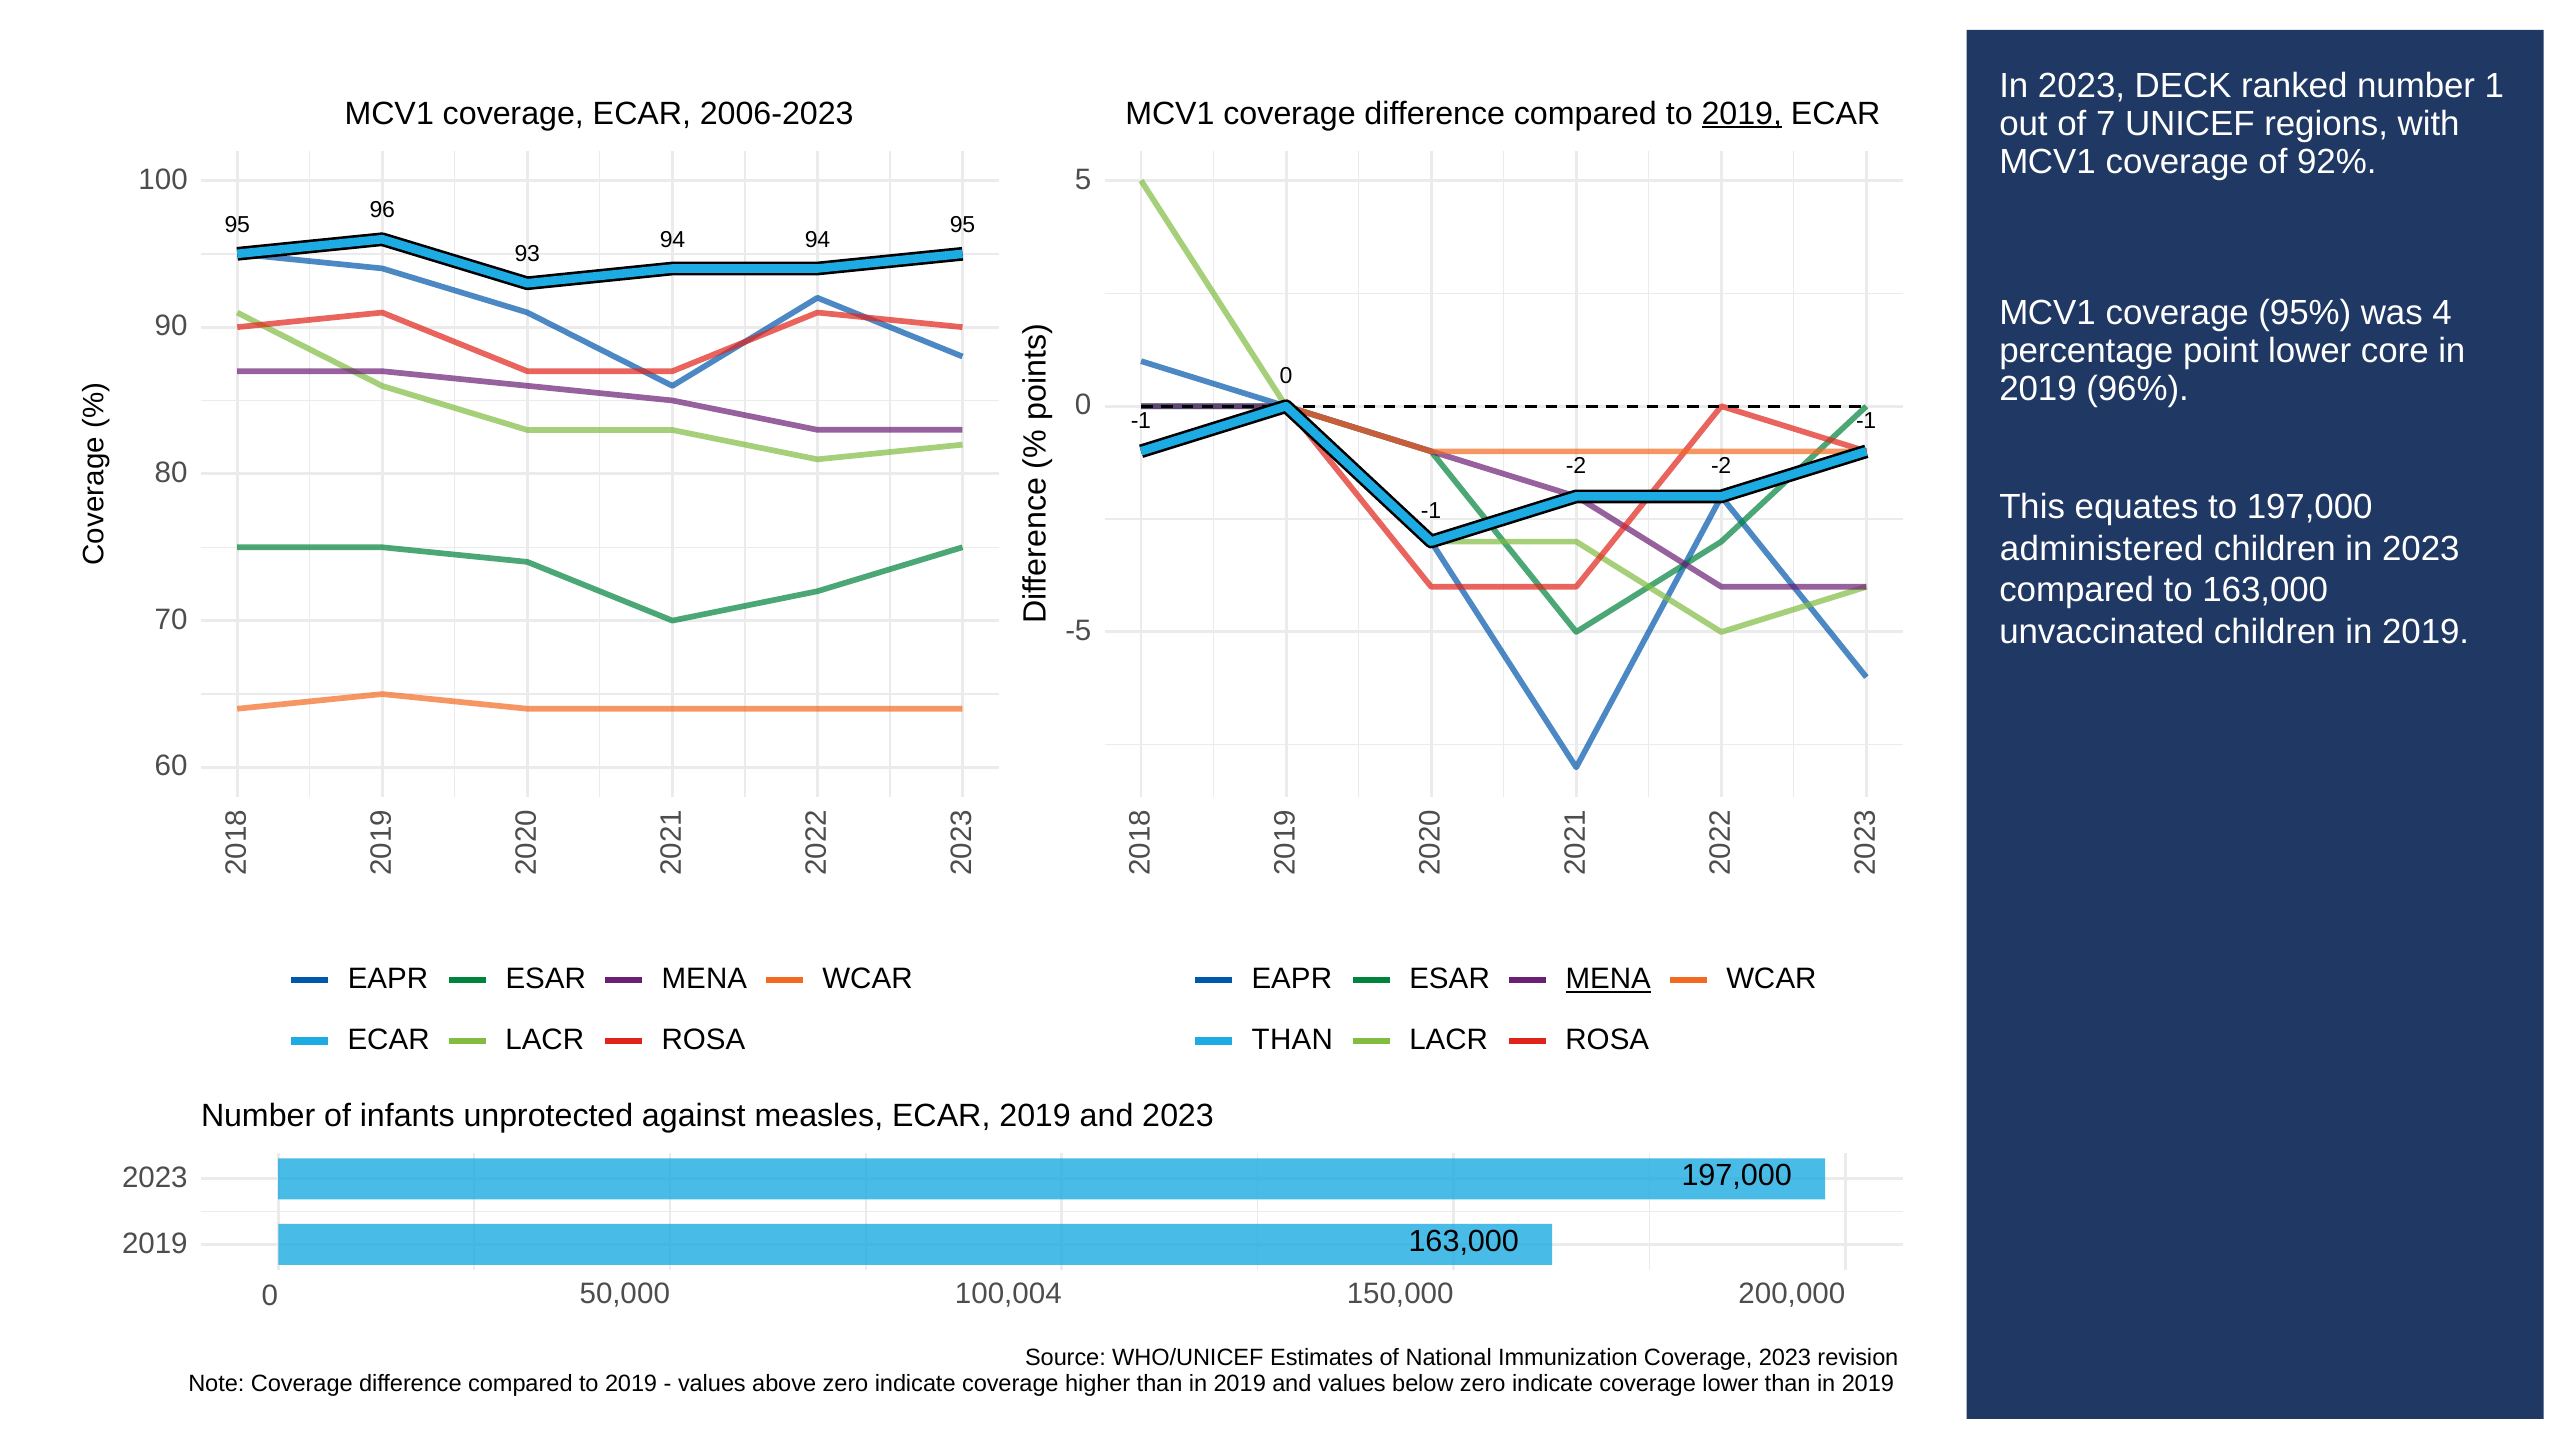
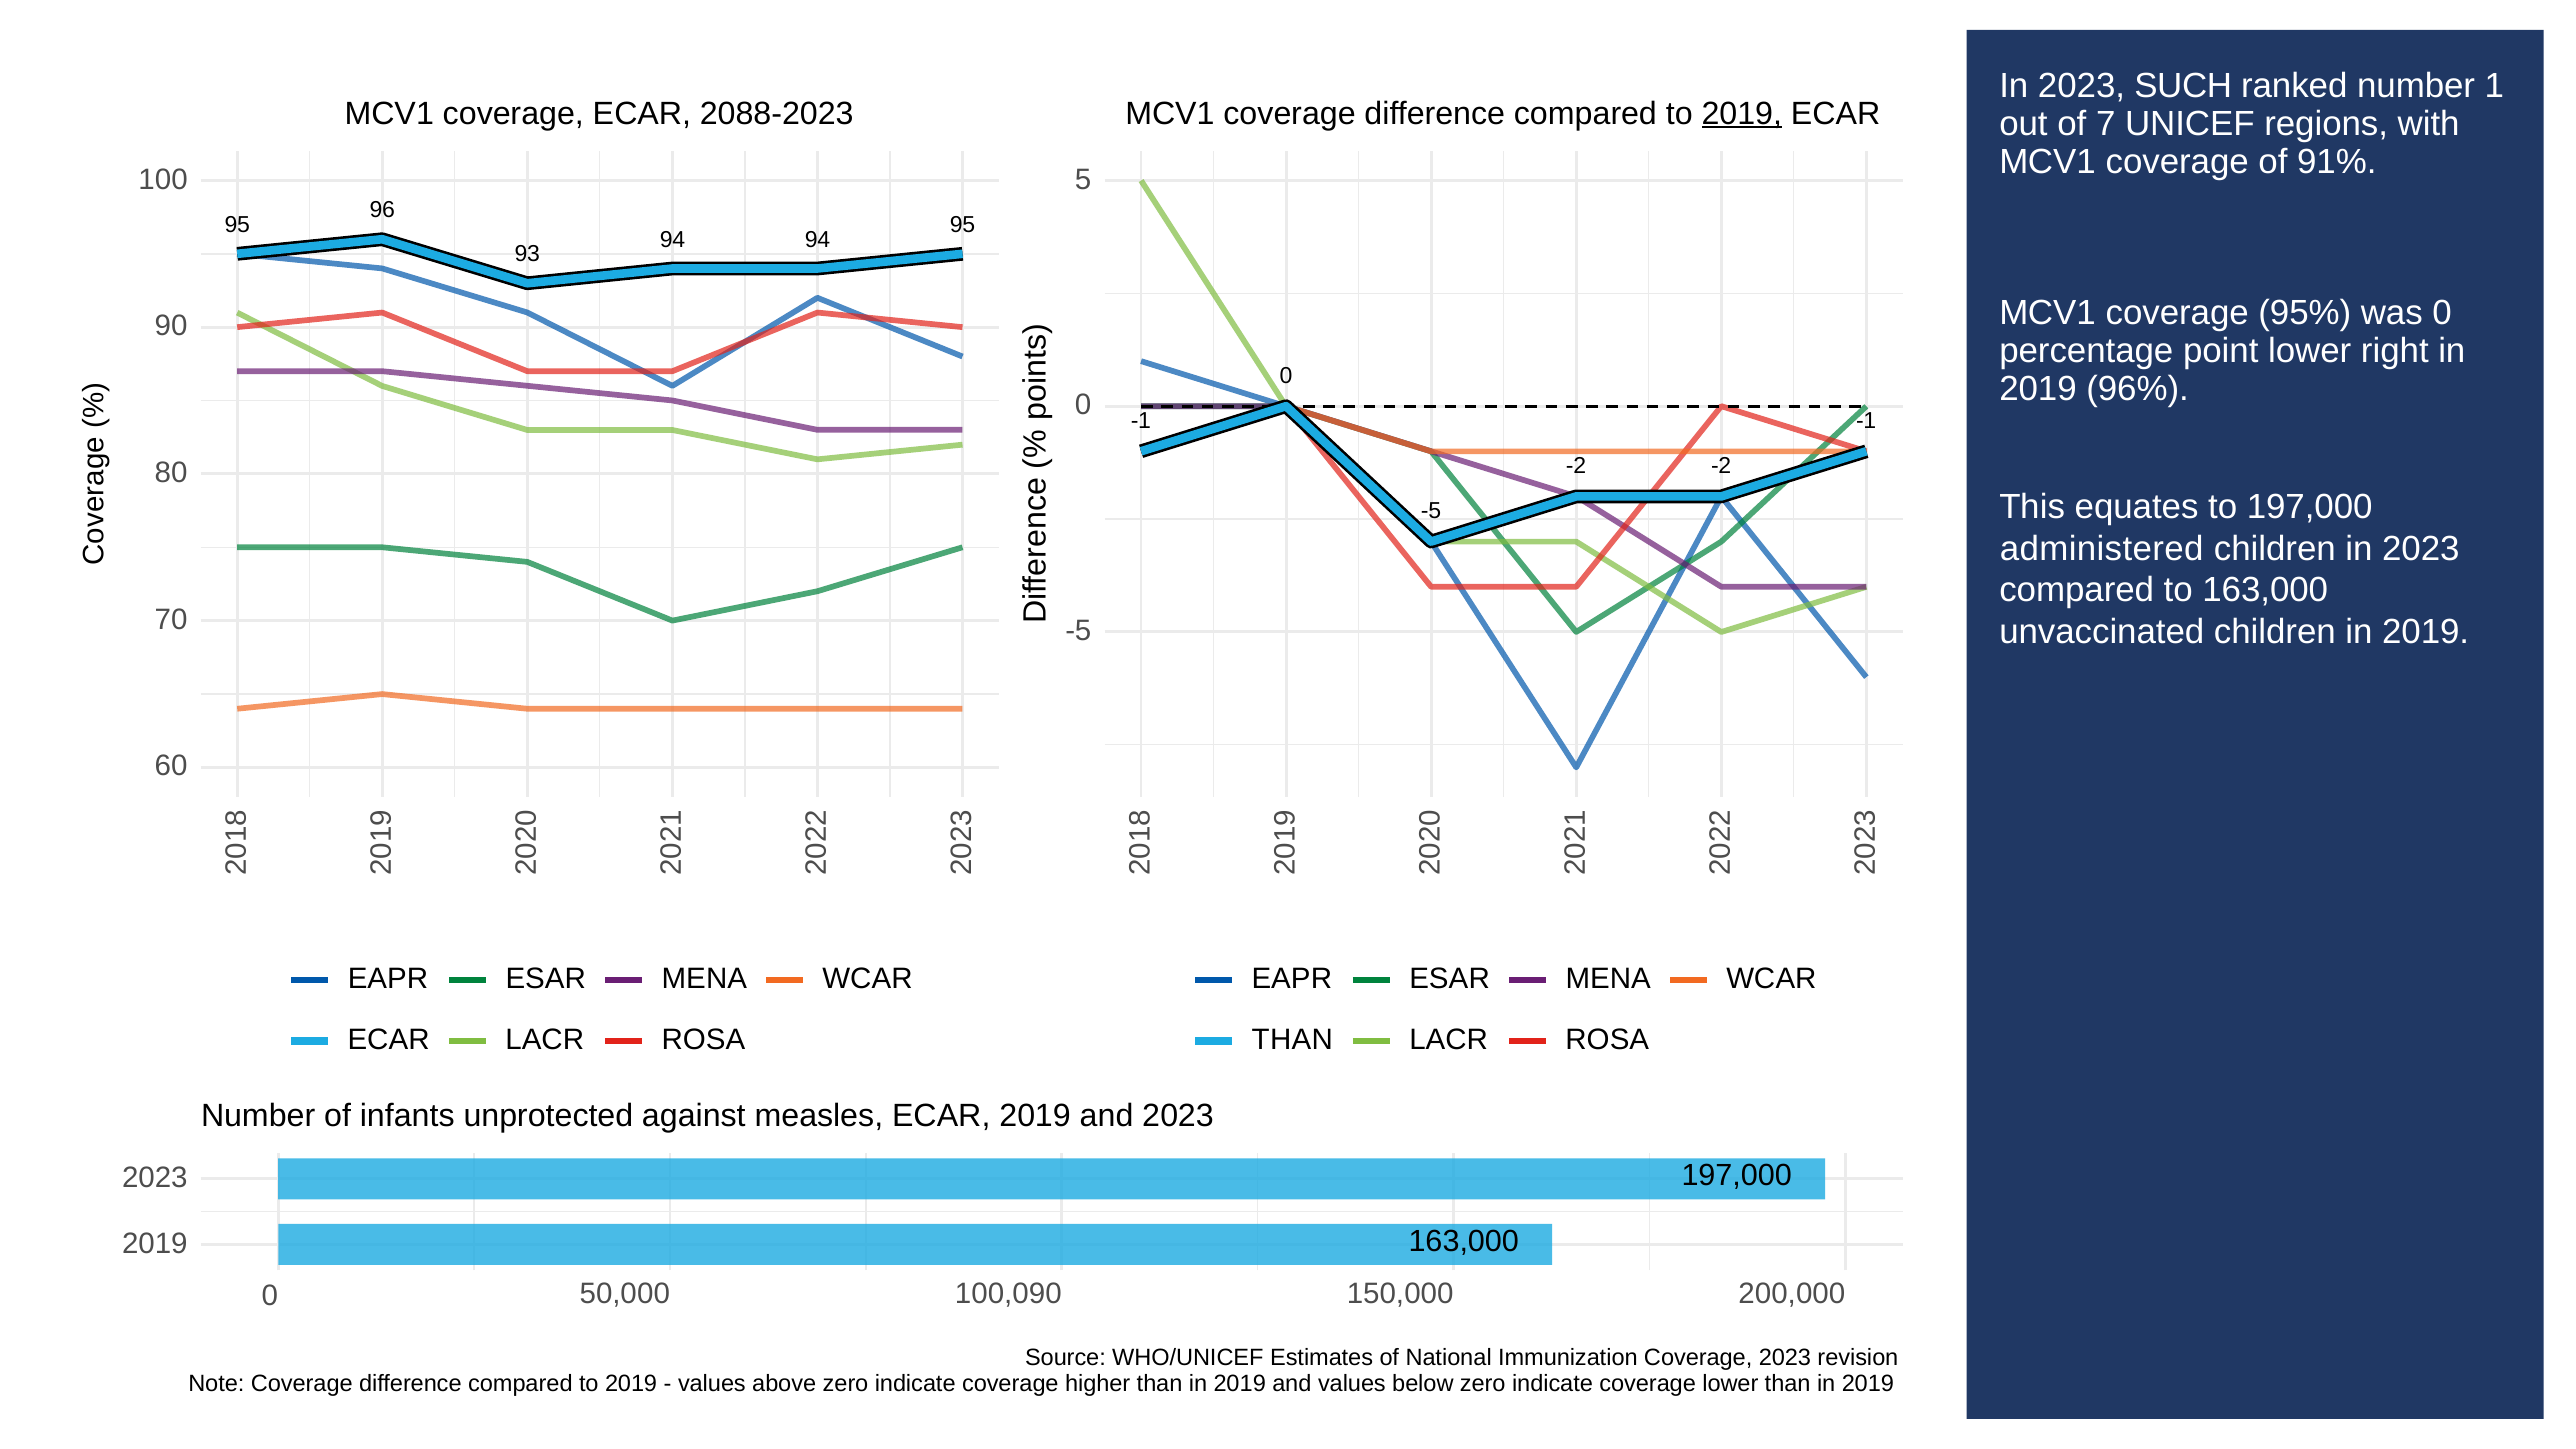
DECK: DECK -> SUCH
2006-2023: 2006-2023 -> 2088-2023
92%: 92% -> 91%
was 4: 4 -> 0
core: core -> right
-1 at (1431, 511): -1 -> -5
MENA at (1608, 979) underline: present -> none
100,004: 100,004 -> 100,090
